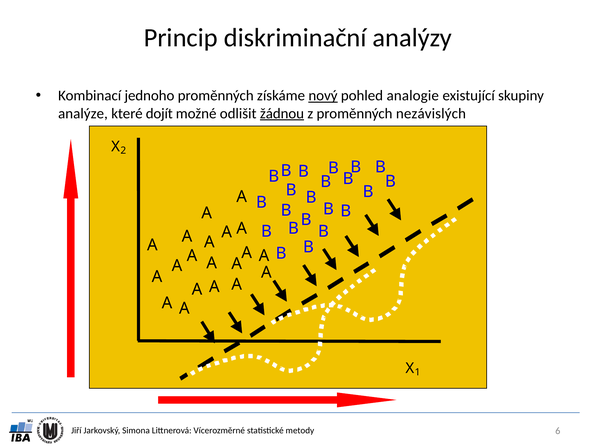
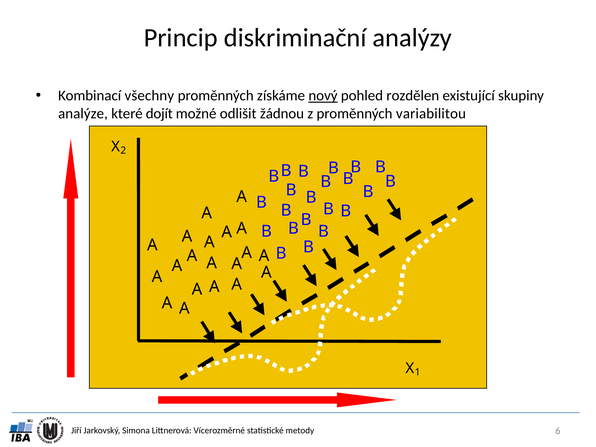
jednoho: jednoho -> všechny
analogie: analogie -> rozdělen
žádnou underline: present -> none
nezávislých: nezávislých -> variabilitou
